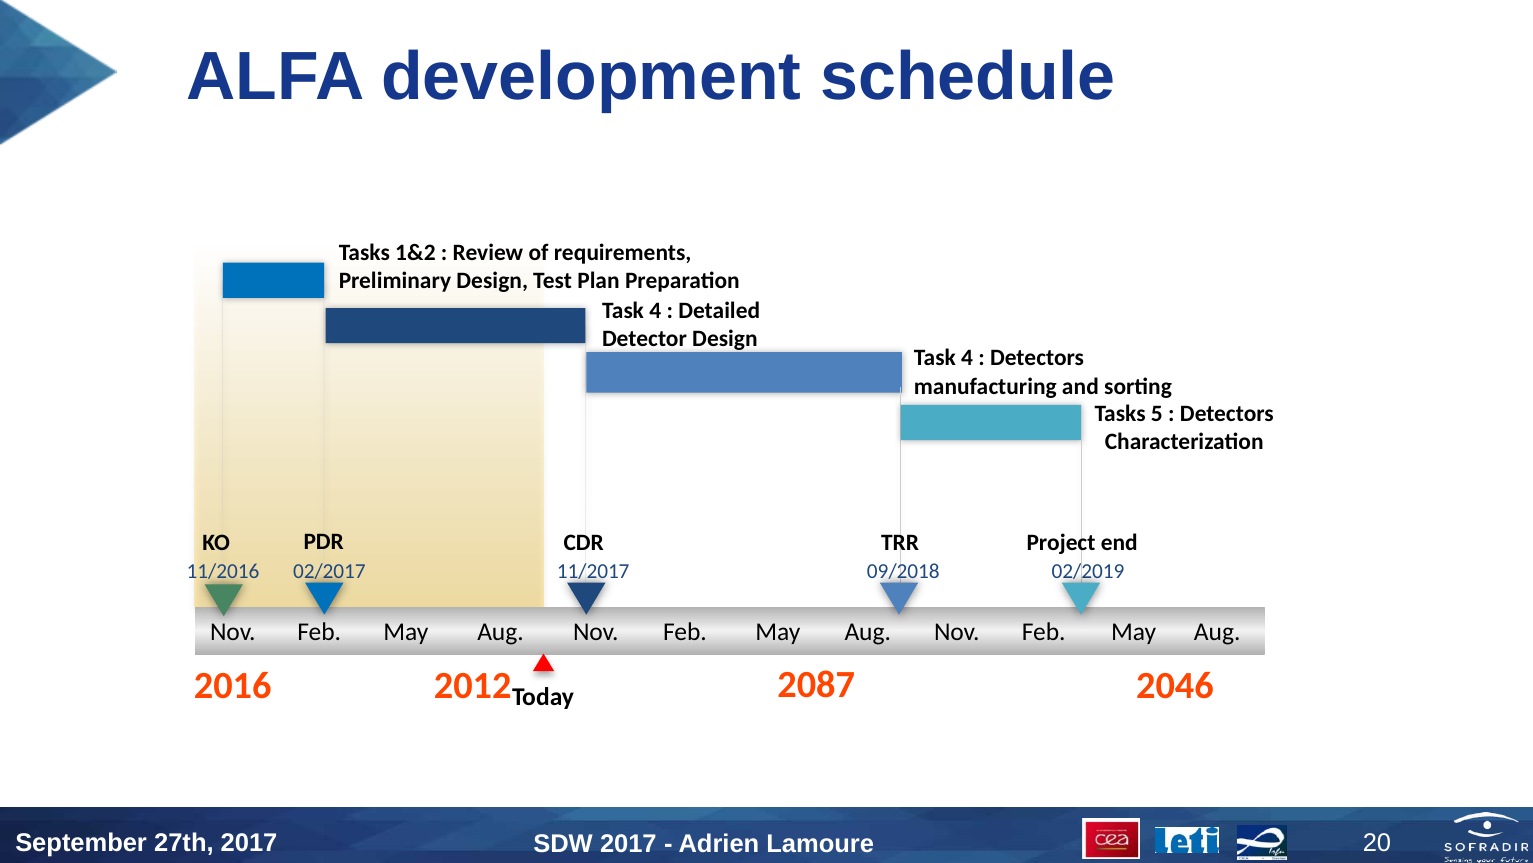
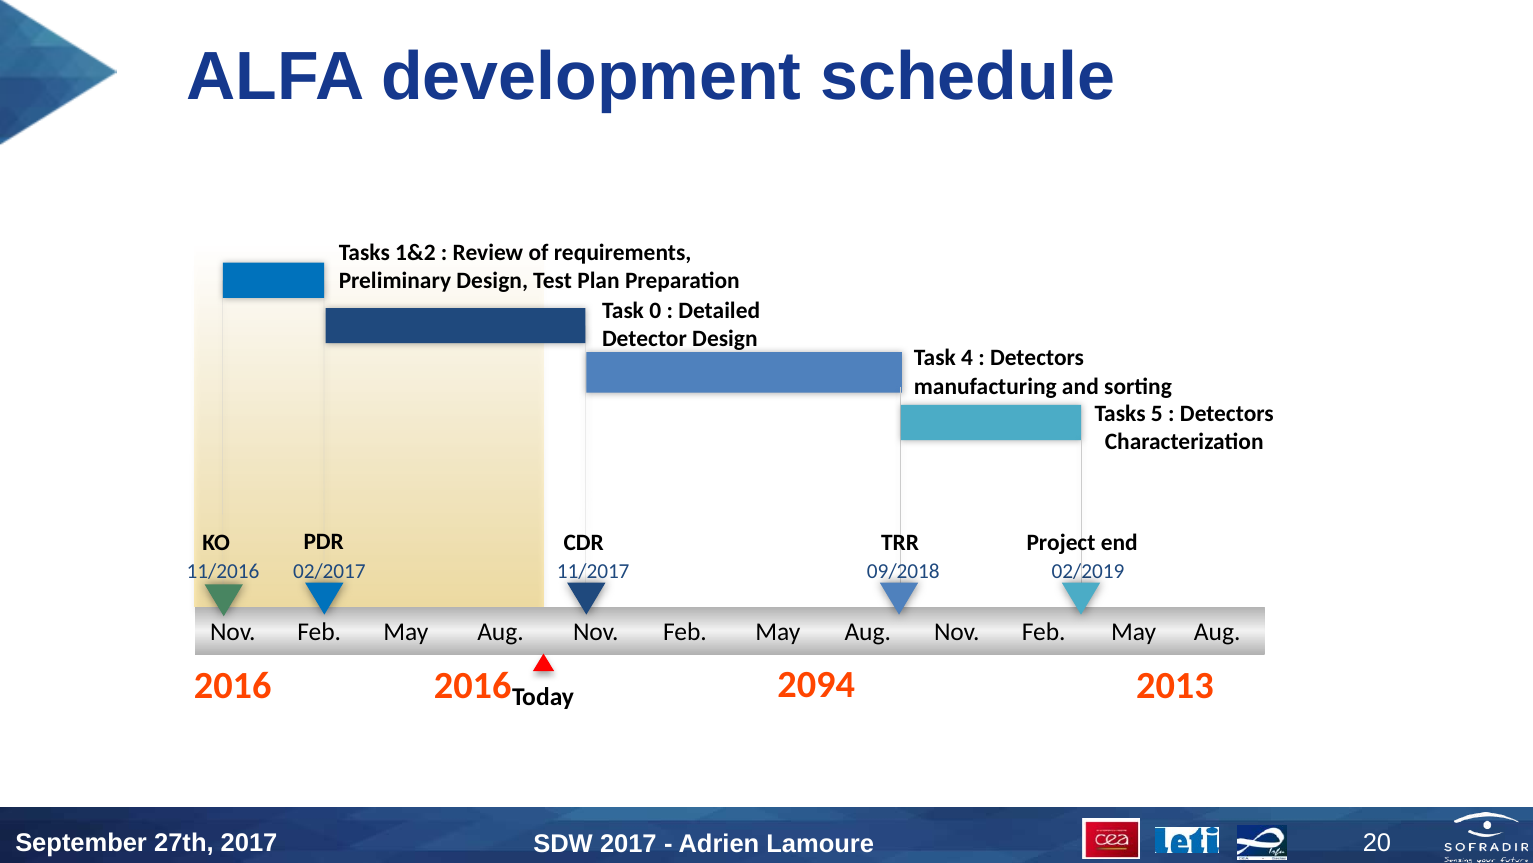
4 at (655, 311): 4 -> 0
2087: 2087 -> 2094
2012 at (473, 685): 2012 -> 2016
2046: 2046 -> 2013
